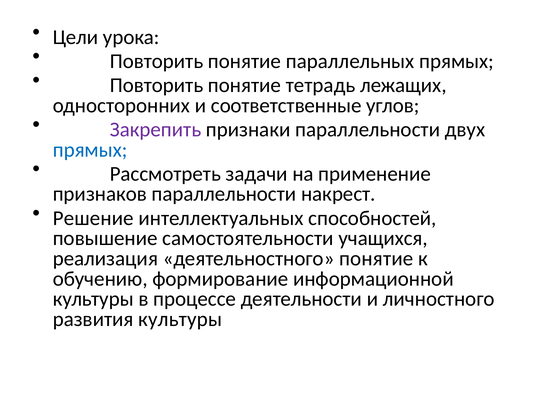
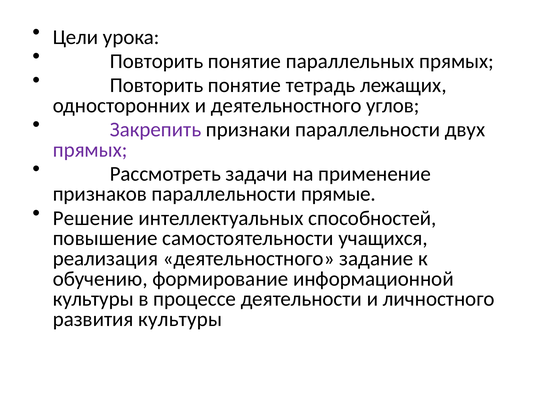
и соответственные: соответственные -> деятельностного
прямых at (90, 150) colour: blue -> purple
накрест: накрест -> прямые
деятельностного понятие: понятие -> задание
